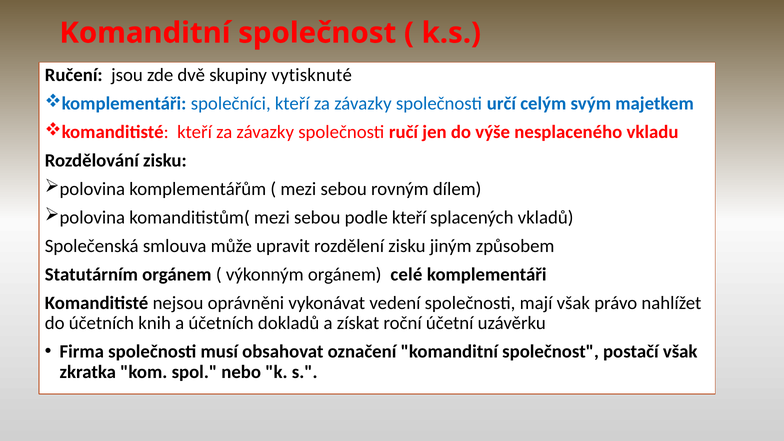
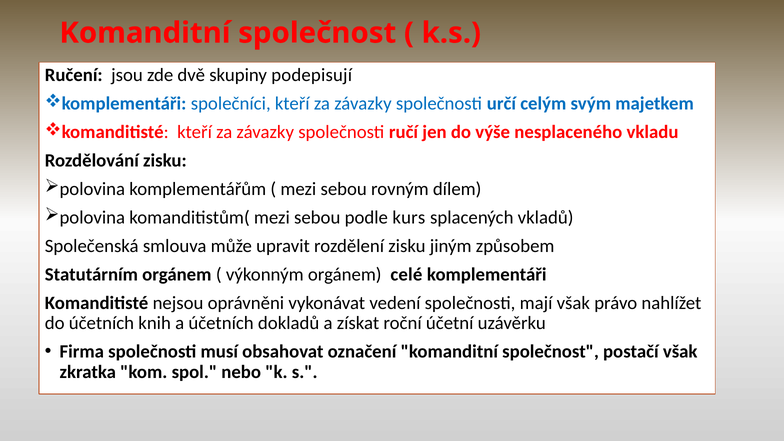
vytisknuté: vytisknuté -> podepisují
podle kteří: kteří -> kurs
